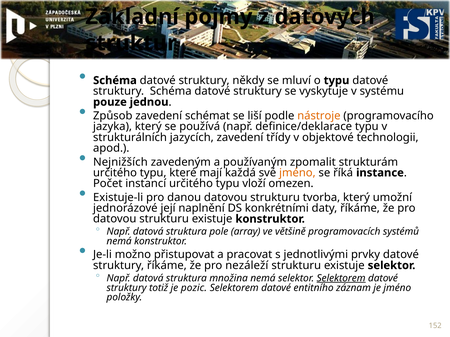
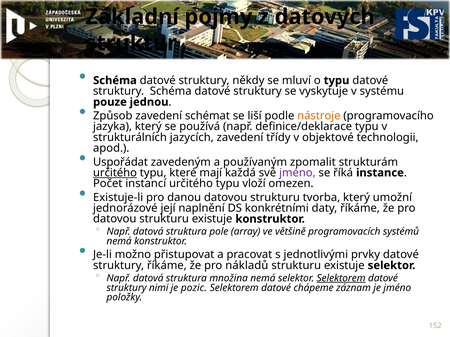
Nejnižších: Nejnižších -> Uspořádat
určitého at (115, 173) underline: none -> present
jméno at (297, 173) colour: orange -> purple
nezáleží: nezáleží -> nákladů
totiž: totiž -> nimi
entitního: entitního -> chápeme
